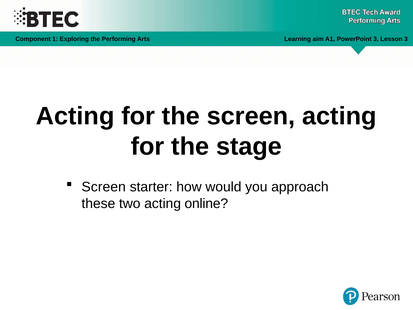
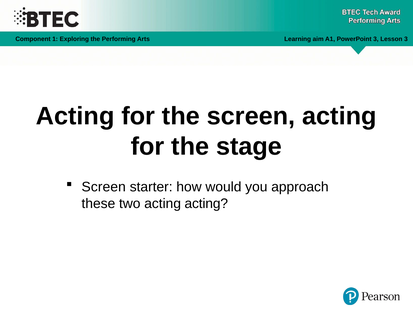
acting online: online -> acting
